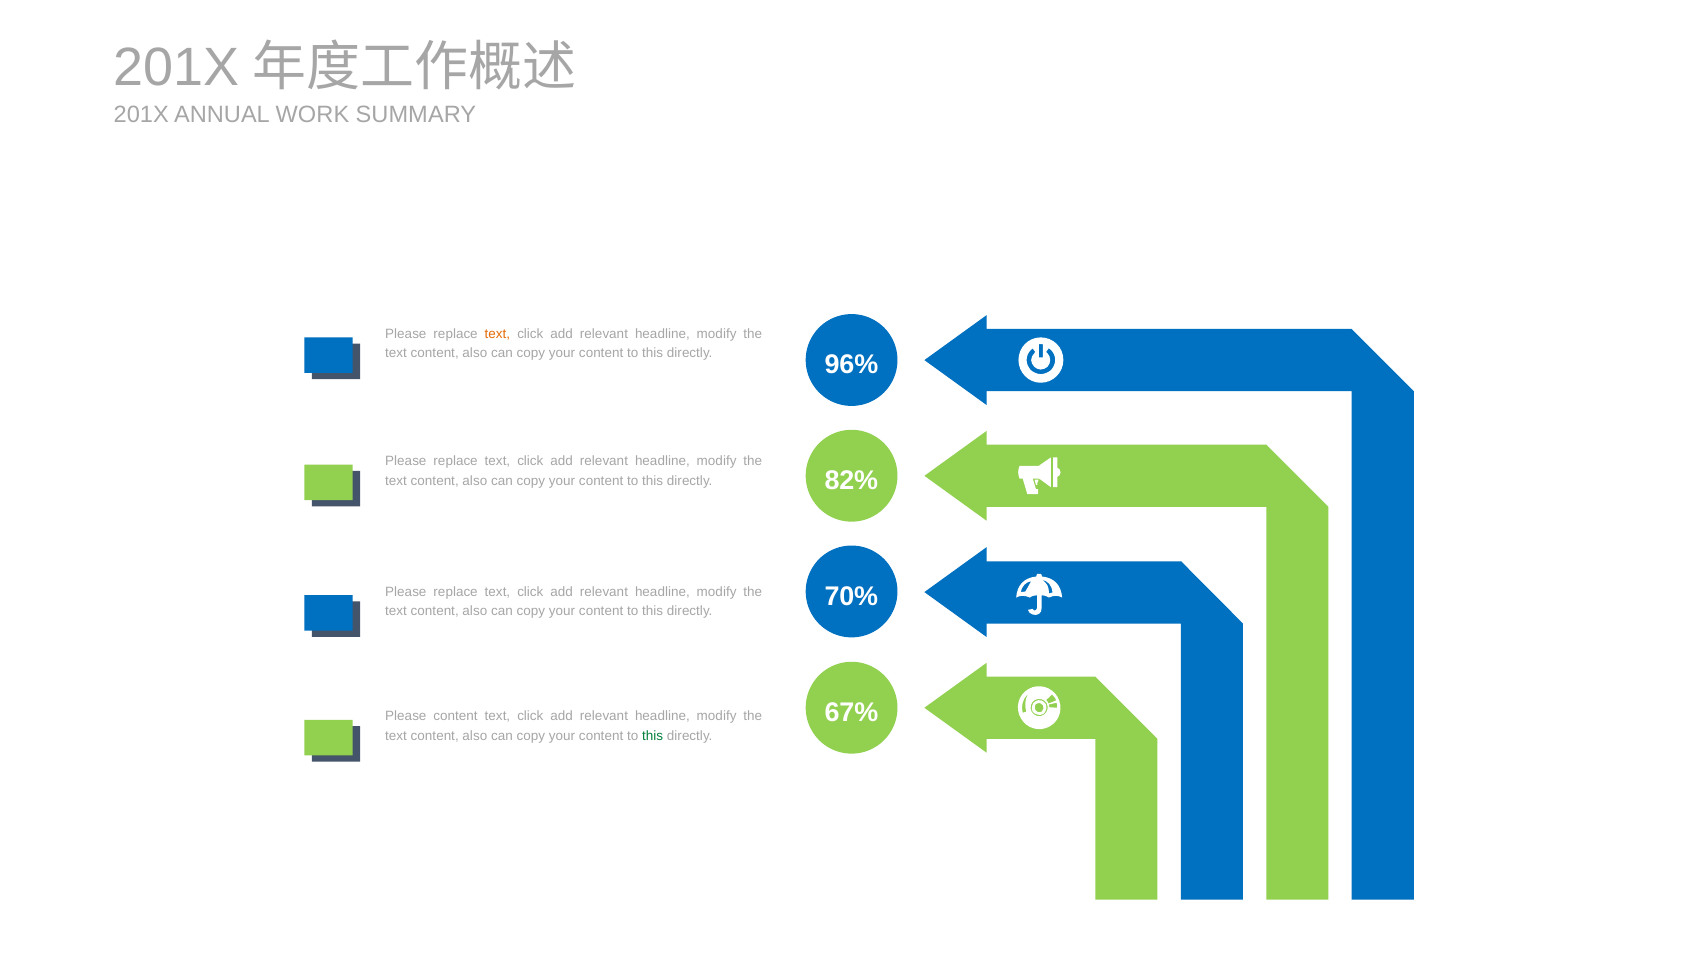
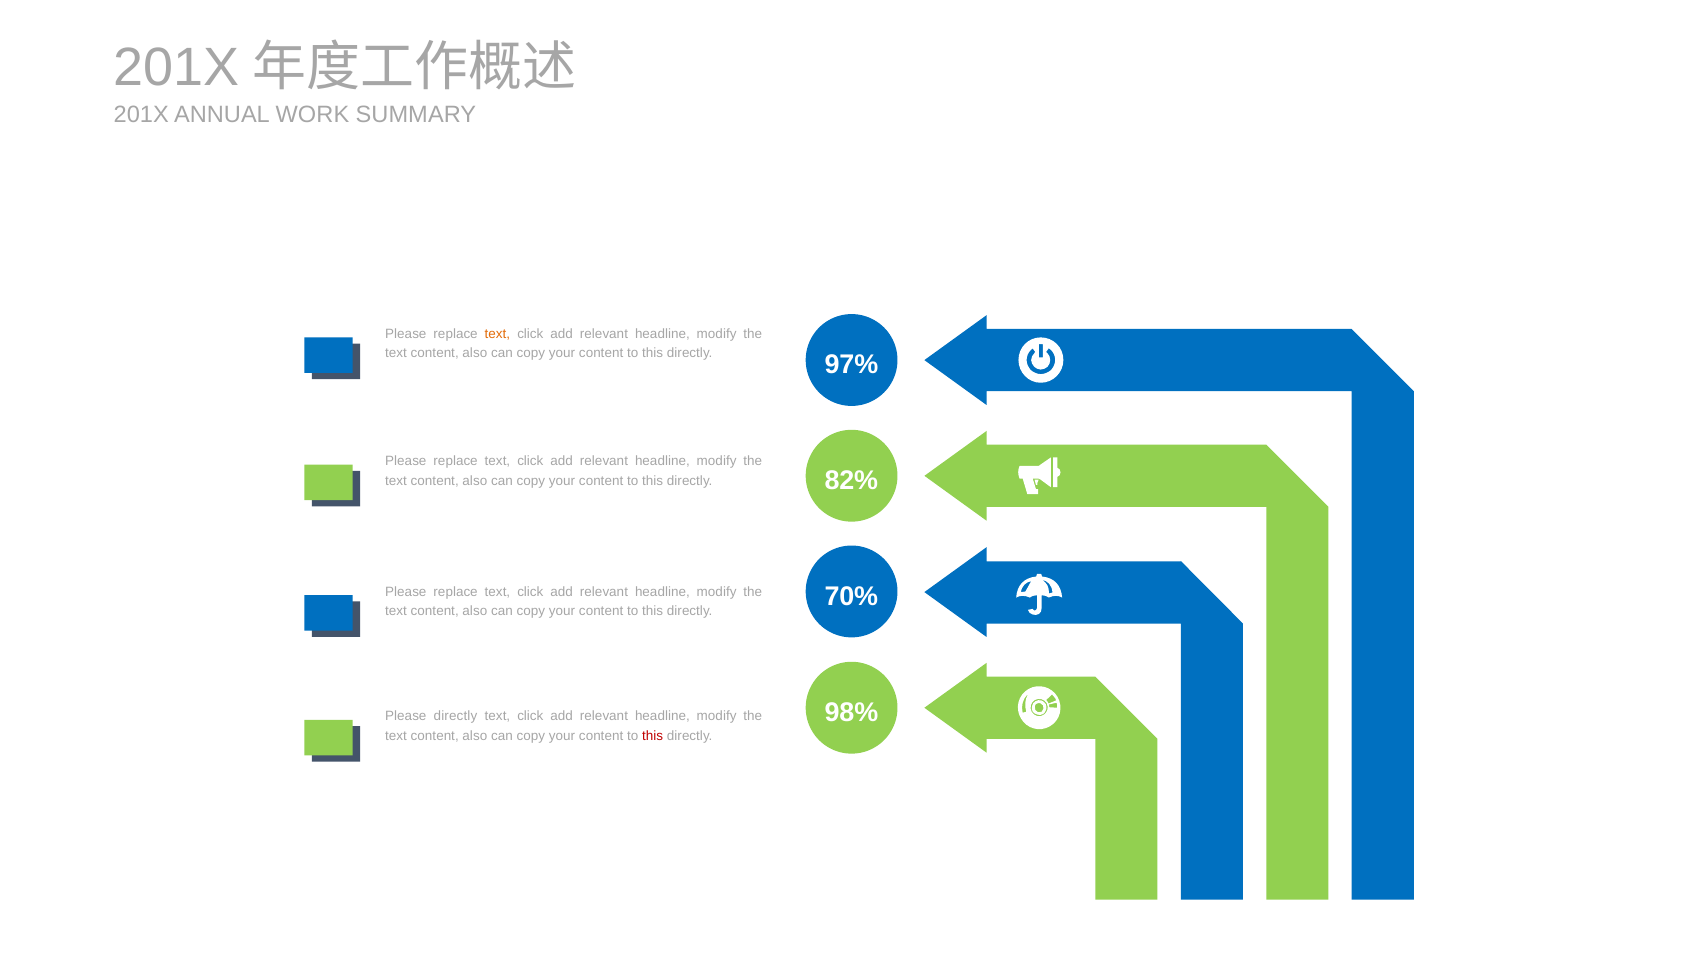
96%: 96% -> 97%
67%: 67% -> 98%
Please content: content -> directly
this at (653, 736) colour: green -> red
